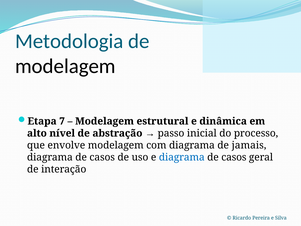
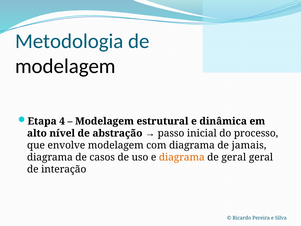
7: 7 -> 4
diagrama at (182, 157) colour: blue -> orange
casos at (234, 157): casos -> geral
